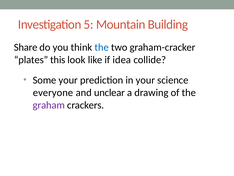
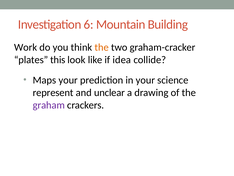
5: 5 -> 6
Share: Share -> Work
the at (102, 47) colour: blue -> orange
Some: Some -> Maps
everyone: everyone -> represent
